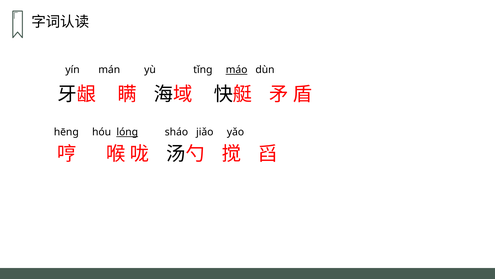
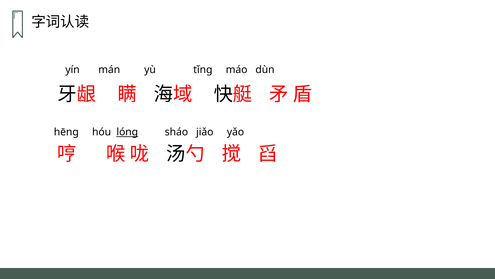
máo underline: present -> none
